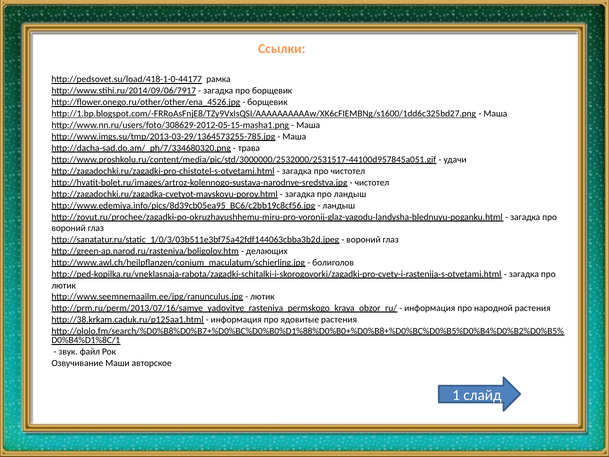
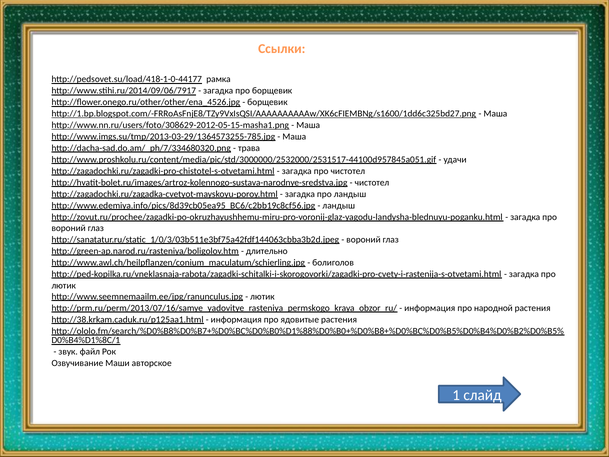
делающих: делающих -> длительно
